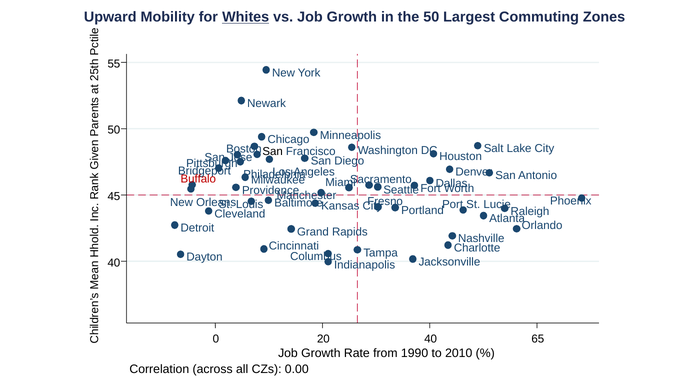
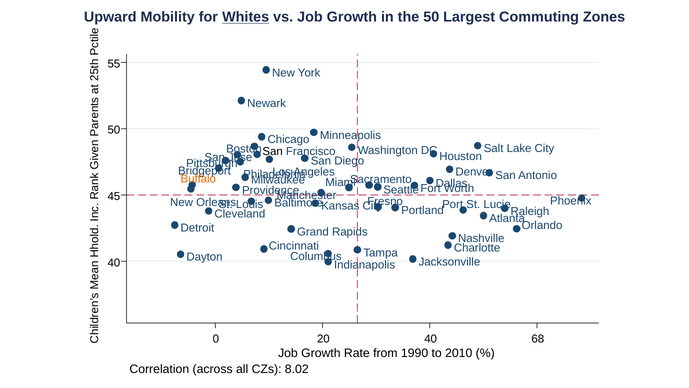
Buffalo colour: red -> orange
65: 65 -> 68
0.00: 0.00 -> 8.02
